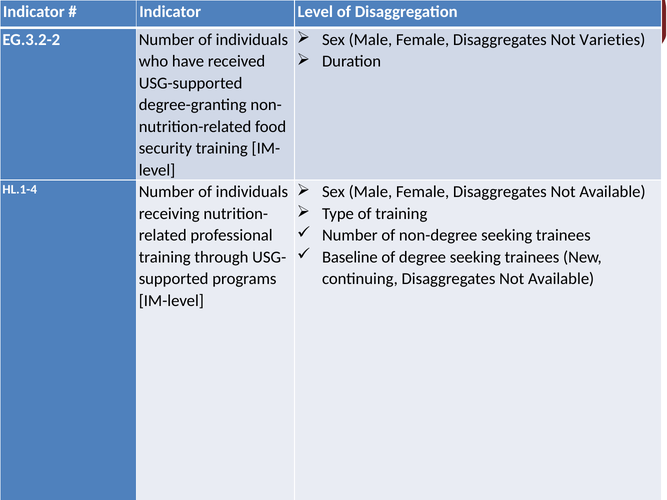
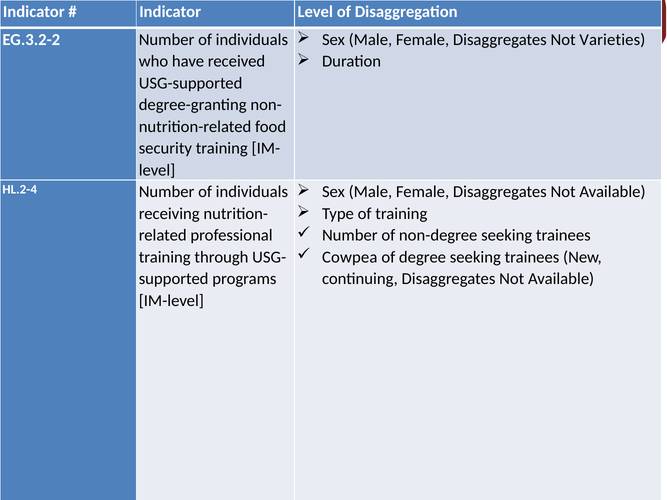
HL.1-4: HL.1-4 -> HL.2-4
Baseline: Baseline -> Cowpea
